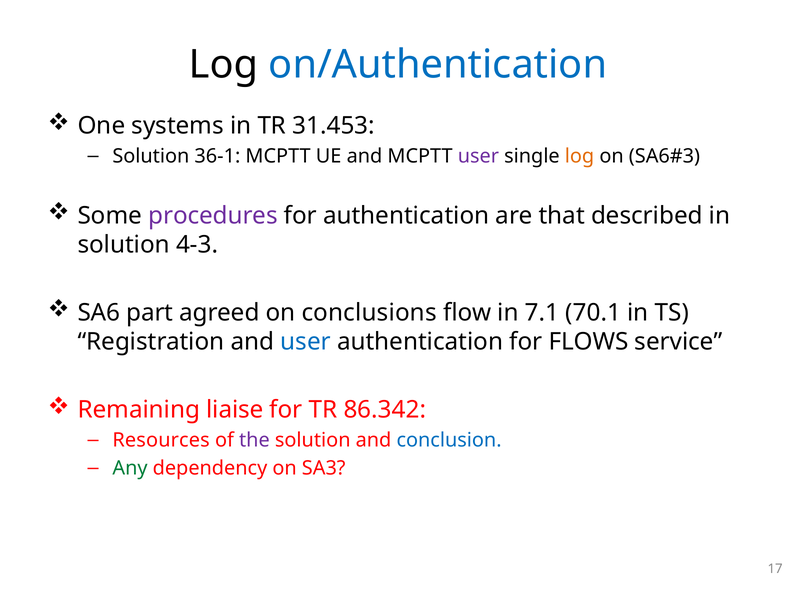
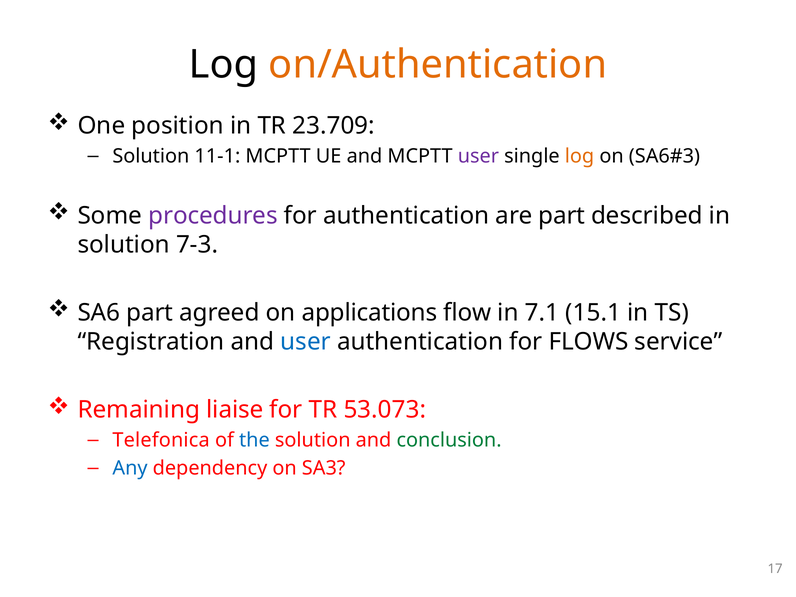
on/Authentication colour: blue -> orange
systems: systems -> position
31.453: 31.453 -> 23.709
36-1: 36-1 -> 11-1
are that: that -> part
4-3: 4-3 -> 7-3
conclusions: conclusions -> applications
70.1: 70.1 -> 15.1
86.342: 86.342 -> 53.073
Resources: Resources -> Telefonica
the colour: purple -> blue
conclusion colour: blue -> green
Any colour: green -> blue
